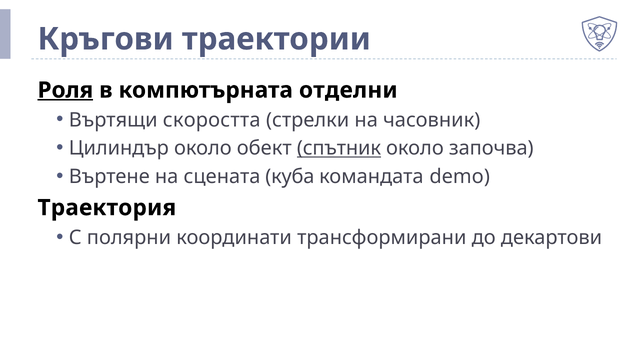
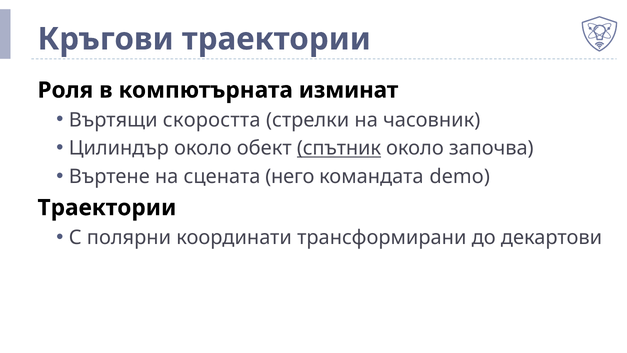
Роля underline: present -> none
отделни: отделни -> изминат
куба: куба -> него
Траектория at (107, 208): Траектория -> Траектории
